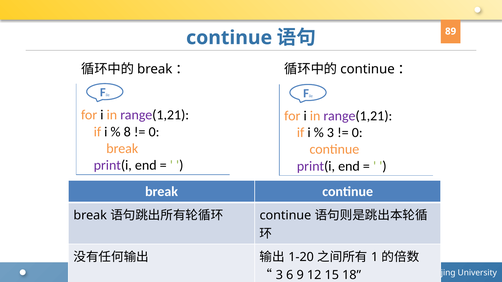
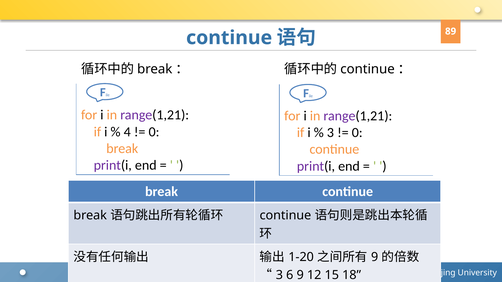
8: 8 -> 4
1 at (375, 257): 1 -> 9
